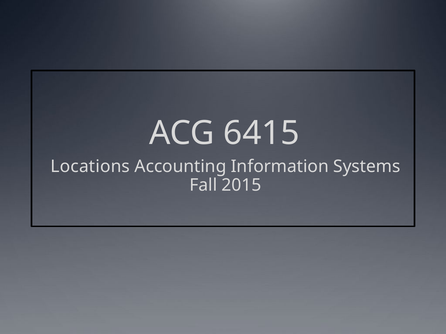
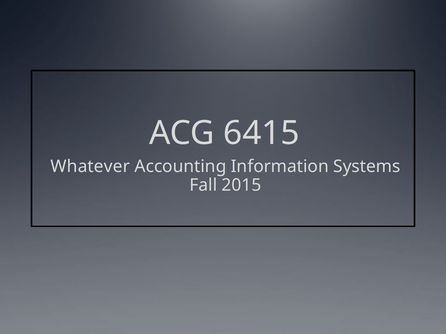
Locations: Locations -> Whatever
